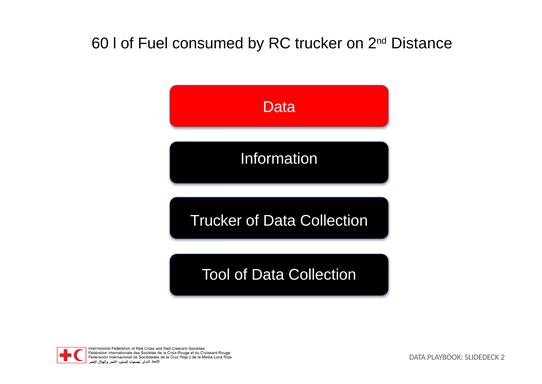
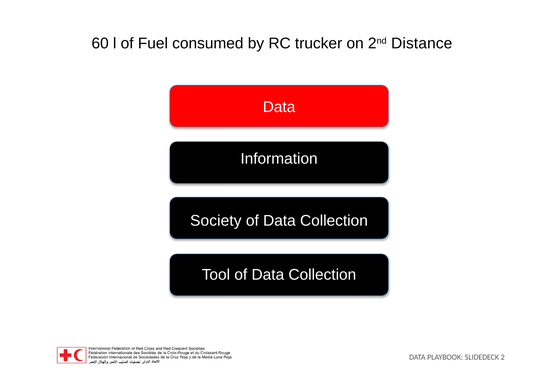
Trucker at (216, 220): Trucker -> Society
